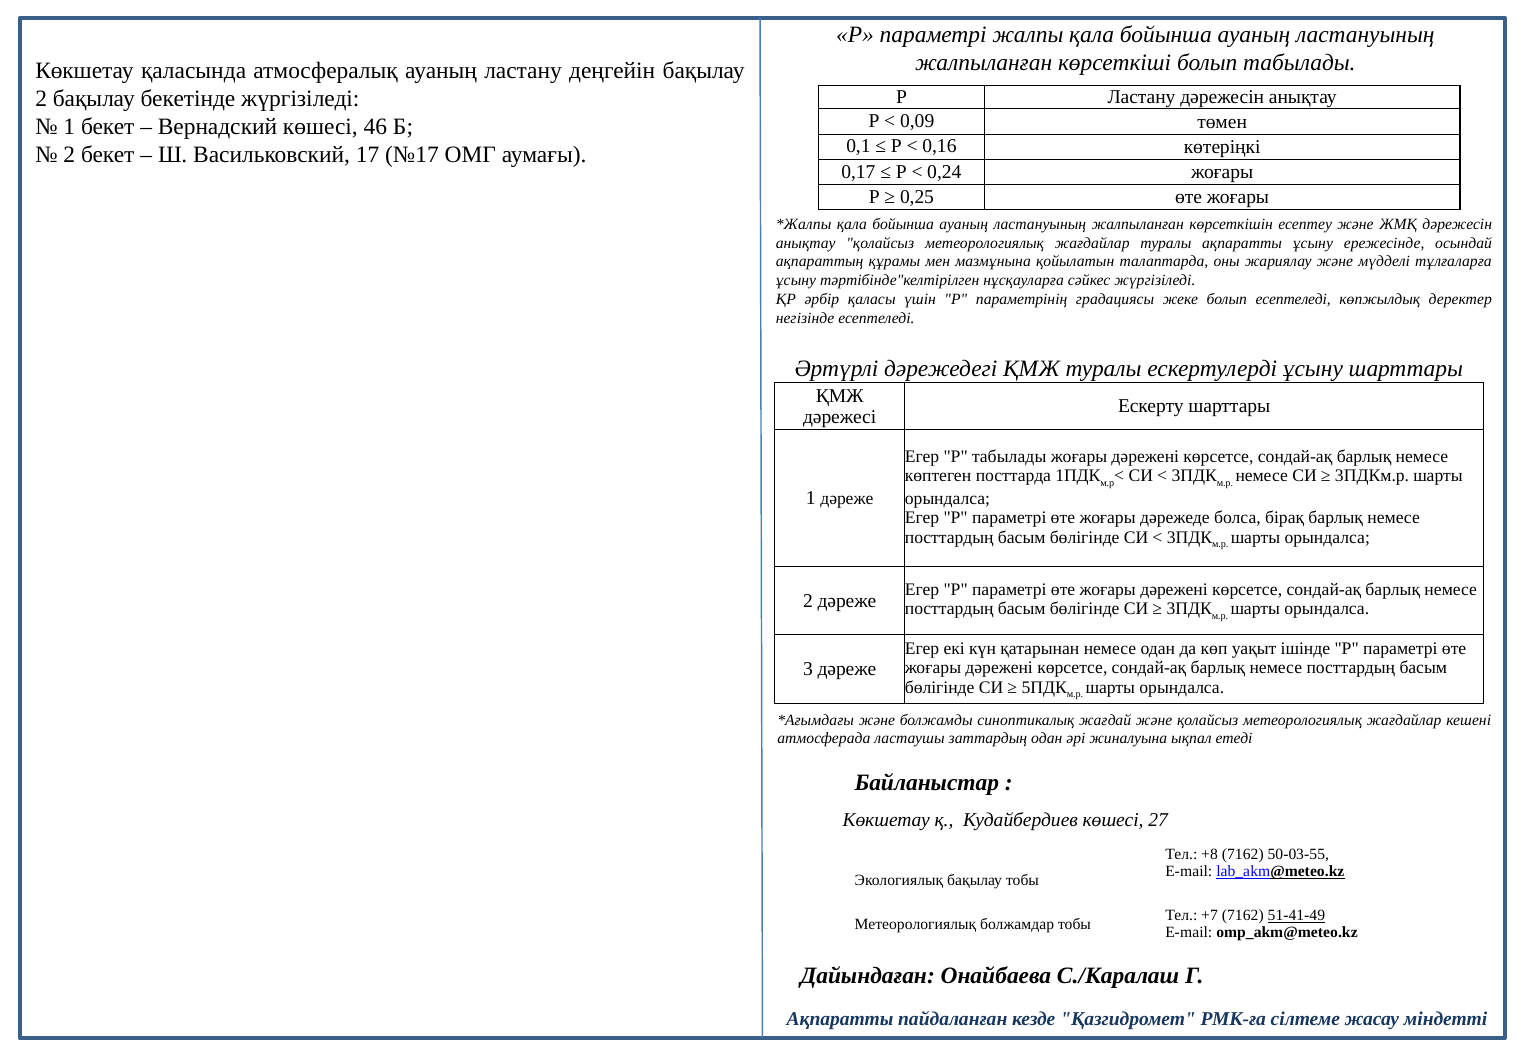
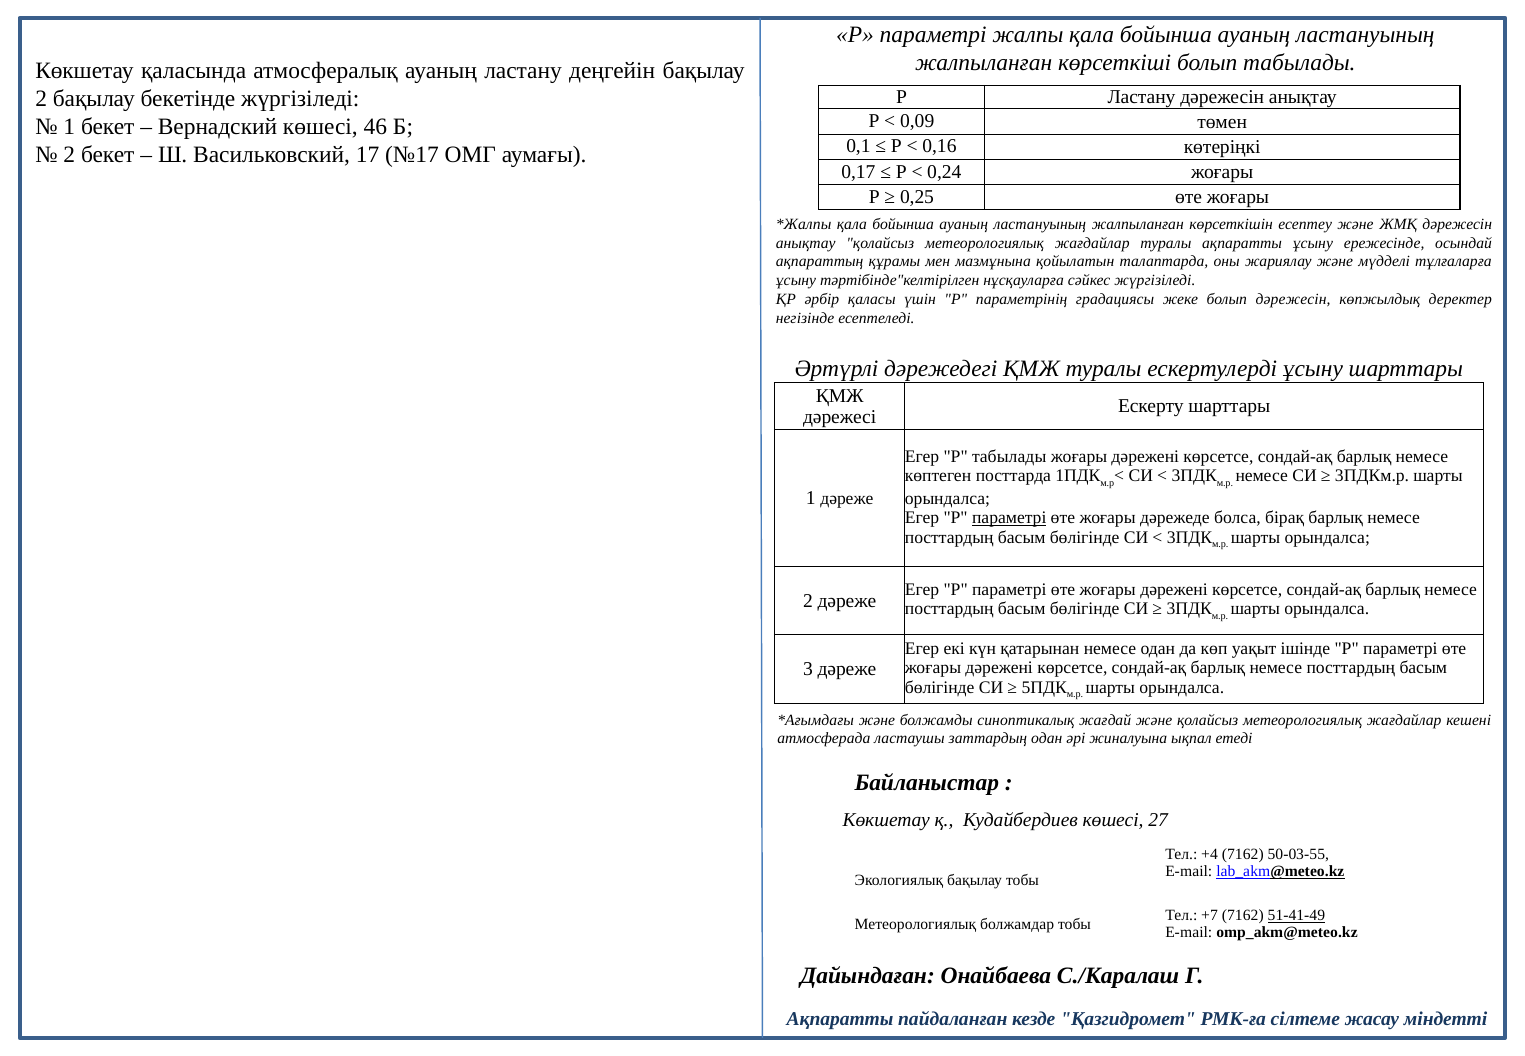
болып есептеледі: есептеледі -> дәрежесін
параметрі at (1009, 518) underline: none -> present
+8: +8 -> +4
